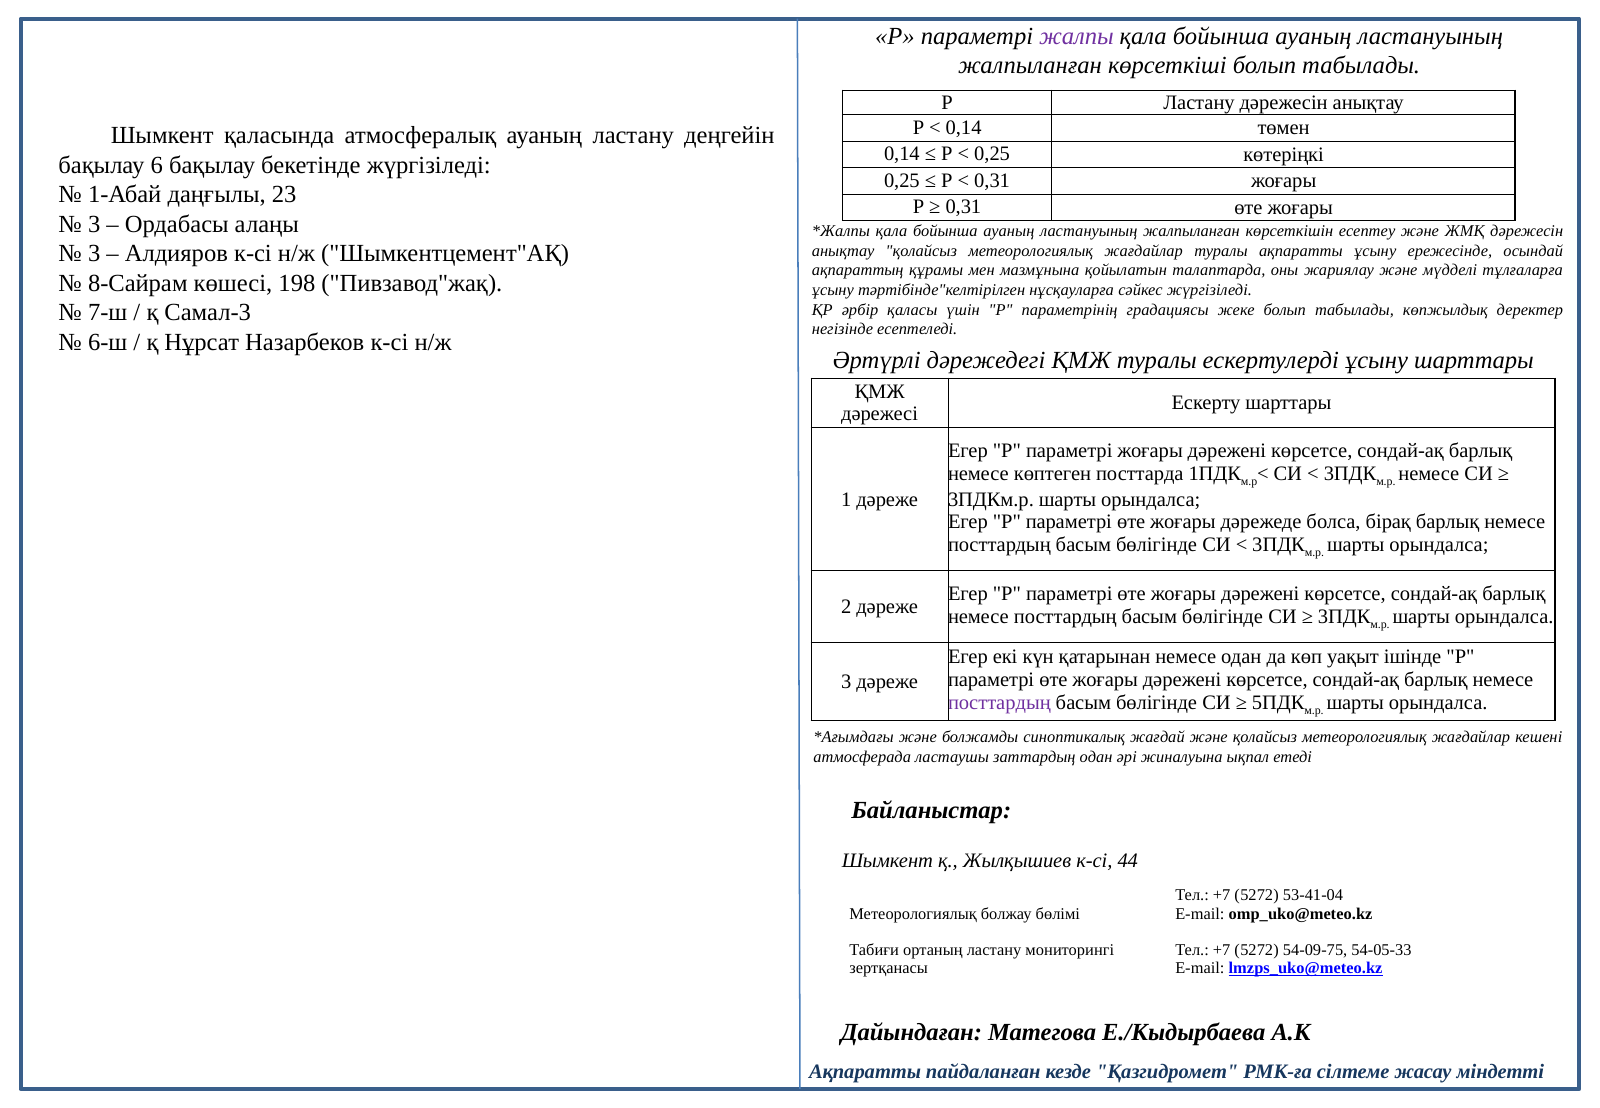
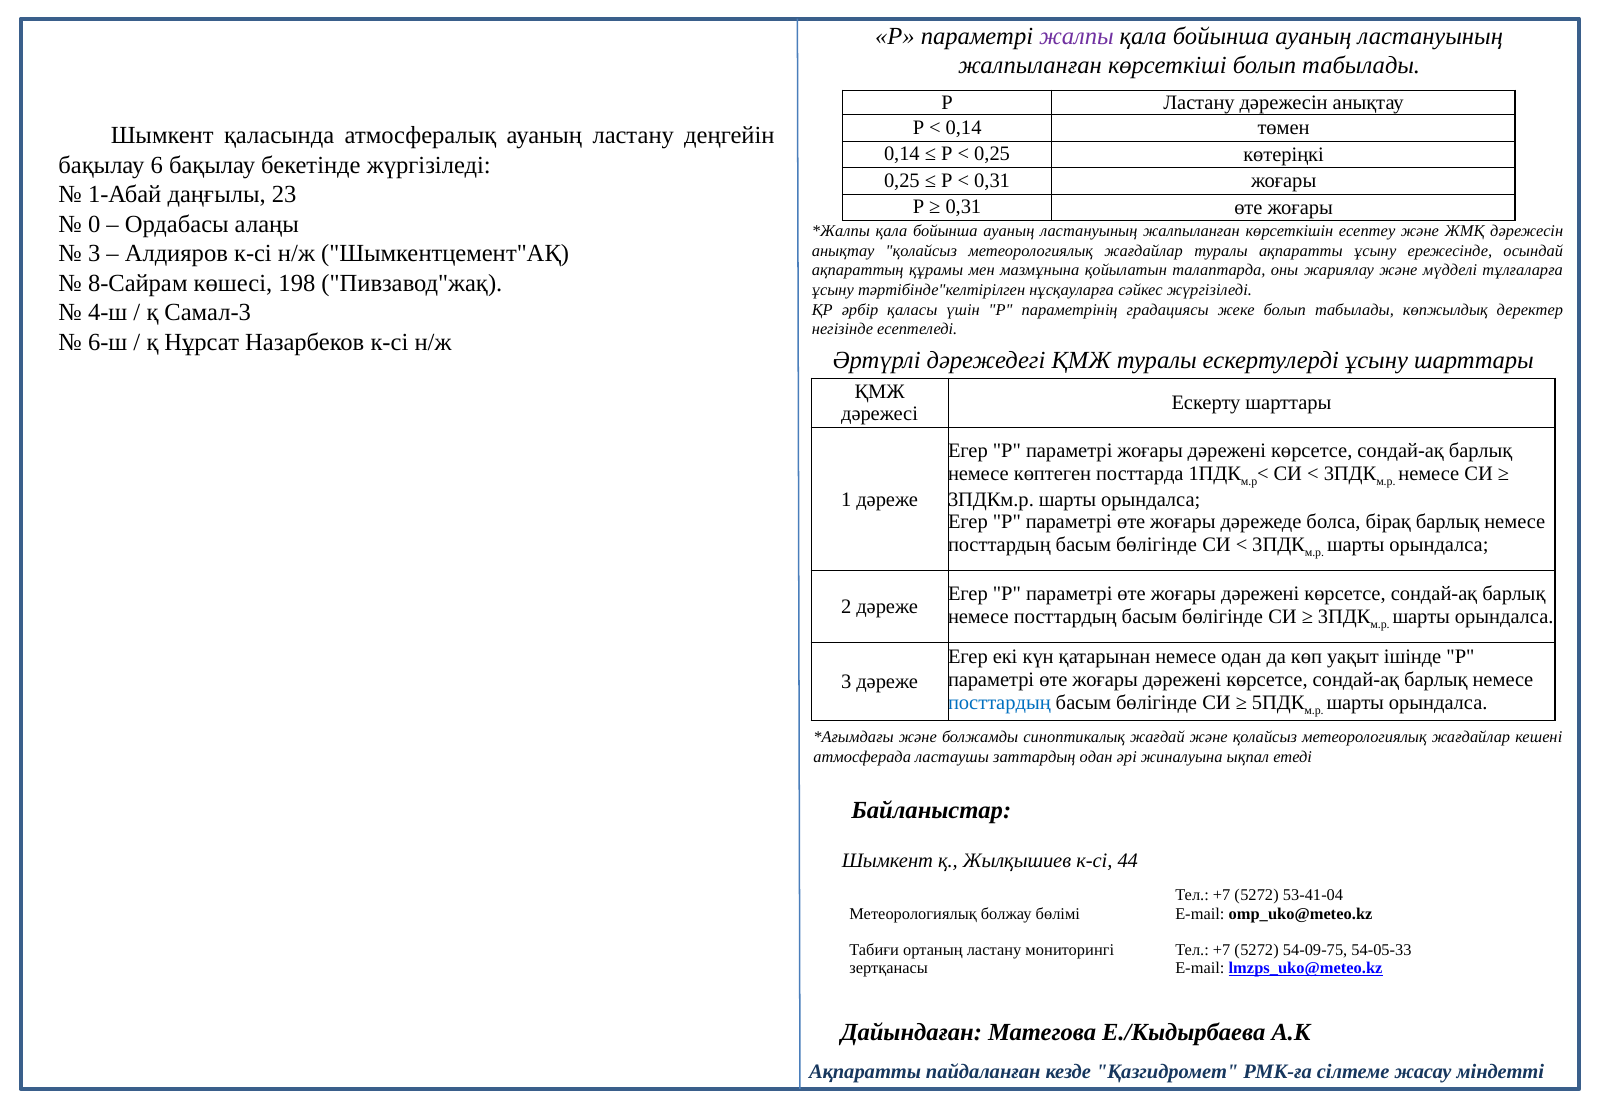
3 at (94, 224): 3 -> 0
7-ш: 7-ш -> 4-ш
посттардың at (999, 702) colour: purple -> blue
